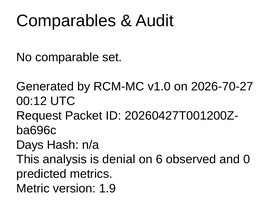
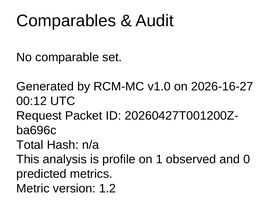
2026-70-27: 2026-70-27 -> 2026-16-27
Days: Days -> Total
denial: denial -> profile
6: 6 -> 1
1.9: 1.9 -> 1.2
